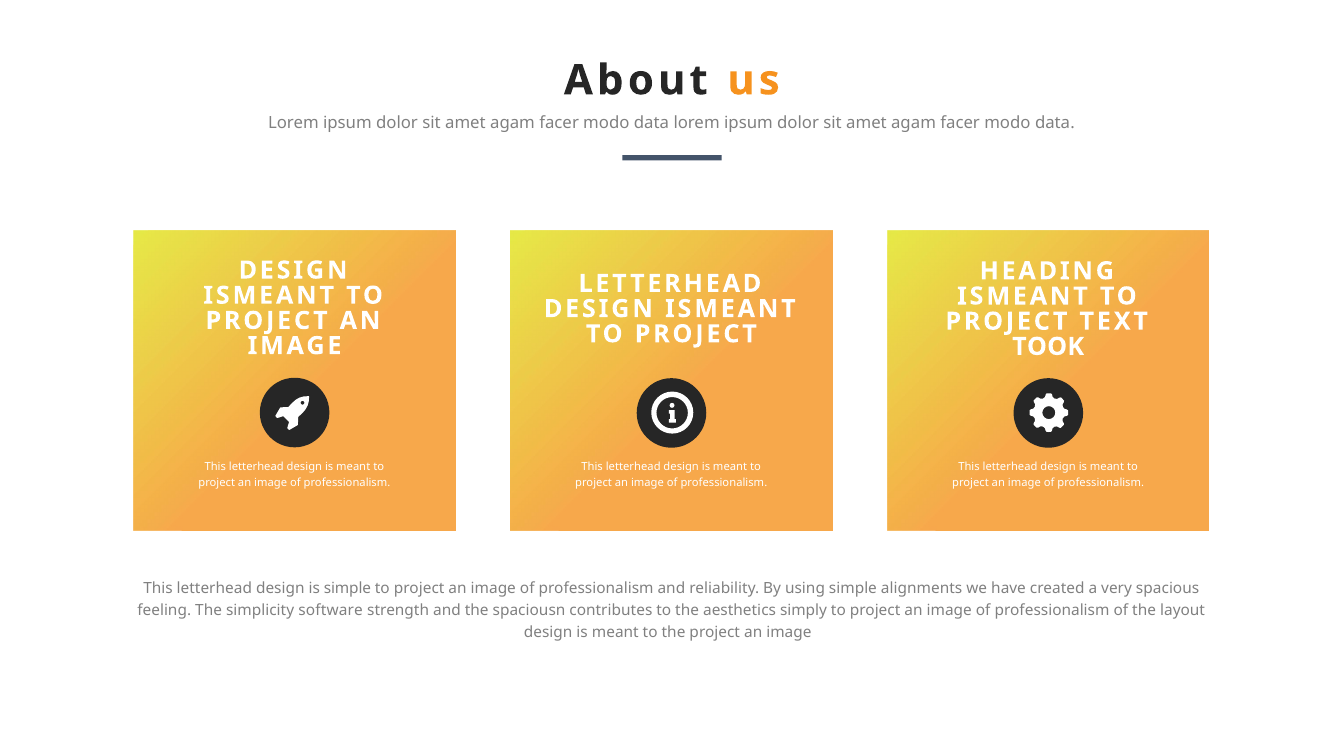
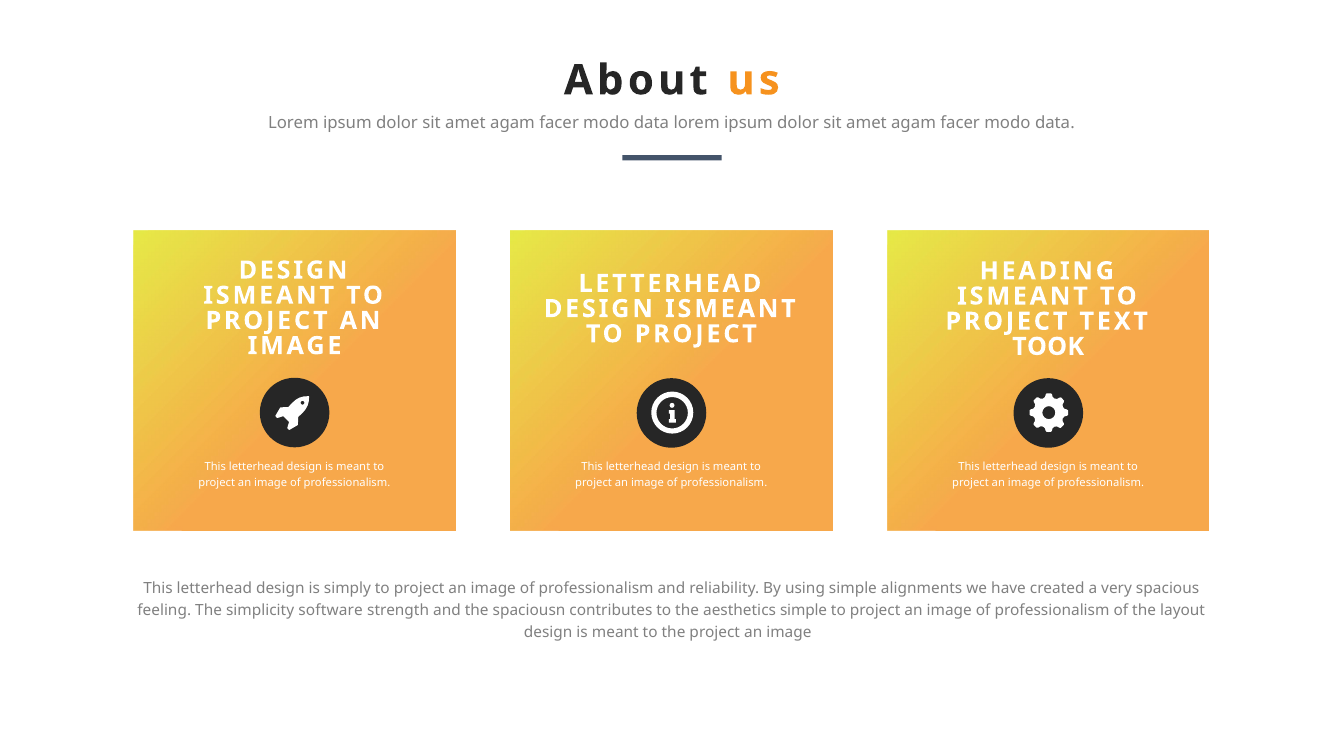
is simple: simple -> simply
aesthetics simply: simply -> simple
